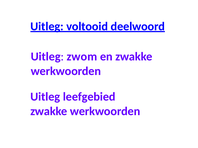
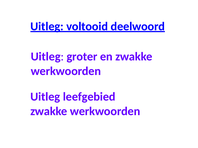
zwom: zwom -> groter
